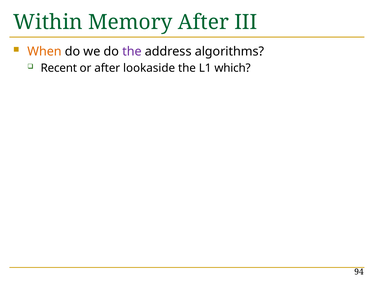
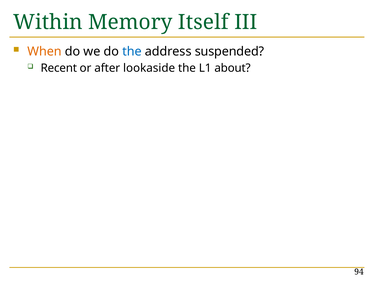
Memory After: After -> Itself
the at (132, 51) colour: purple -> blue
algorithms: algorithms -> suspended
which: which -> about
